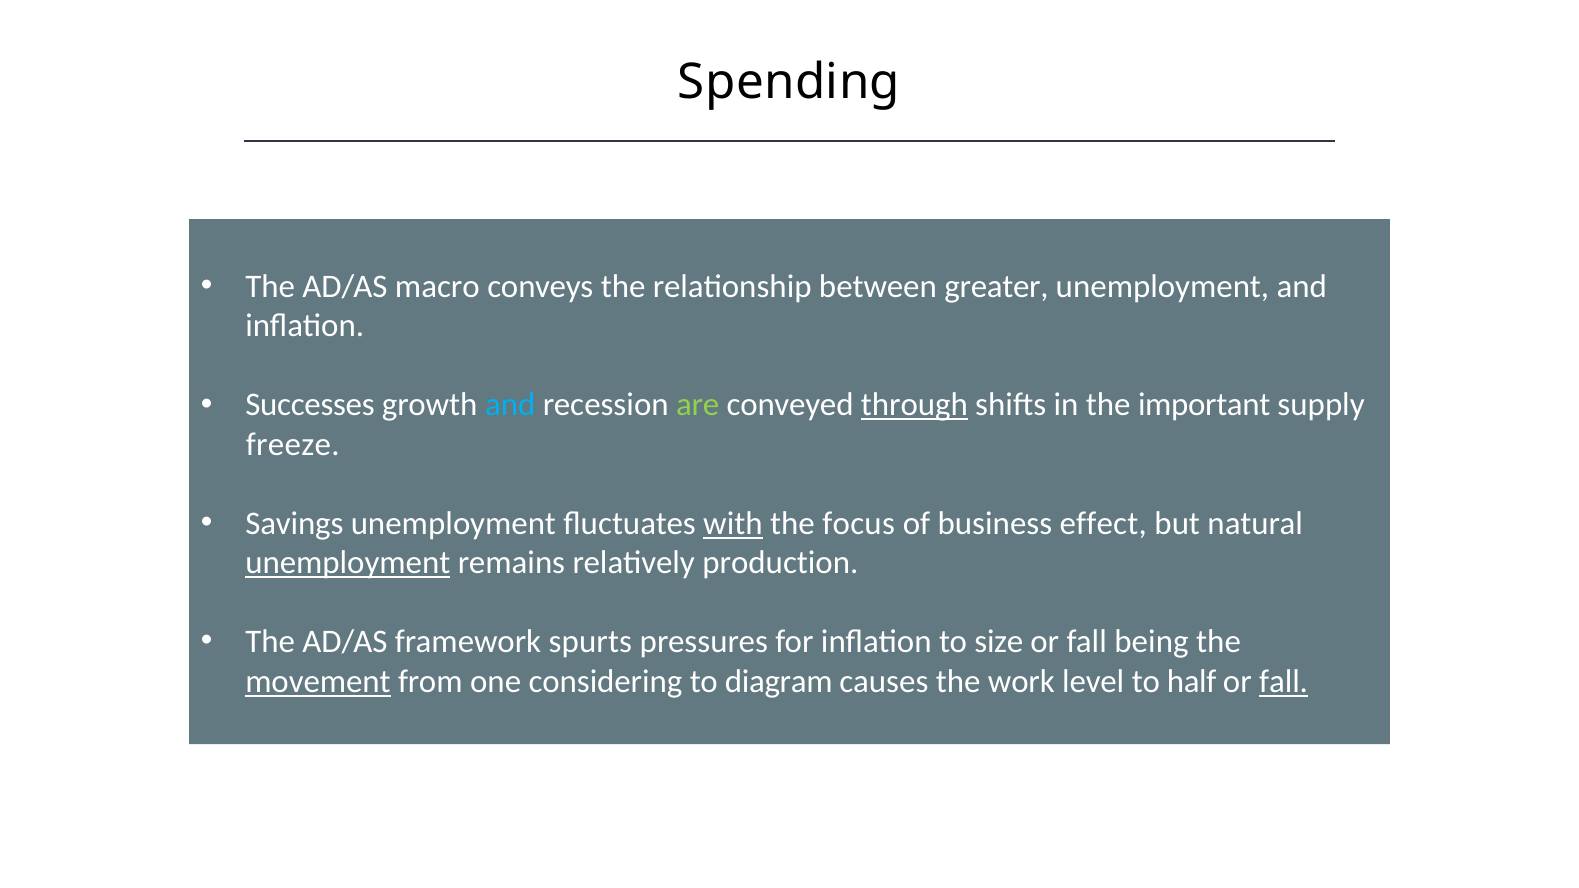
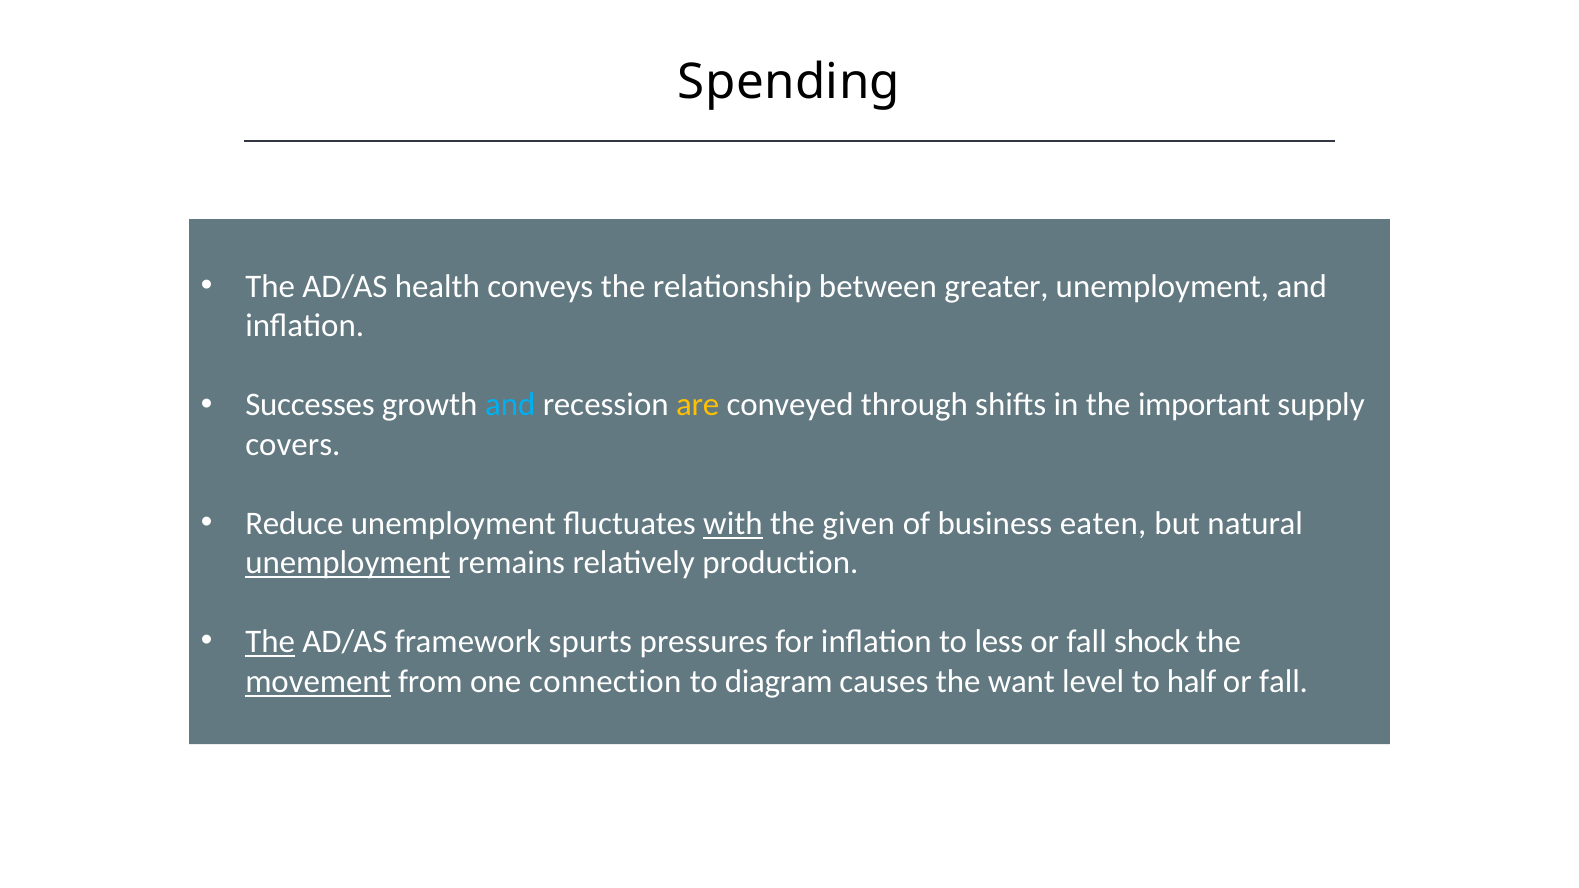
macro: macro -> health
are colour: light green -> yellow
through at (914, 405) underline: present -> none
freeze: freeze -> covers
Savings: Savings -> Reduce
focus: focus -> given
effect: effect -> eaten
The at (270, 642) underline: none -> present
size: size -> less
being: being -> shock
considering: considering -> connection
work: work -> want
fall at (1284, 682) underline: present -> none
